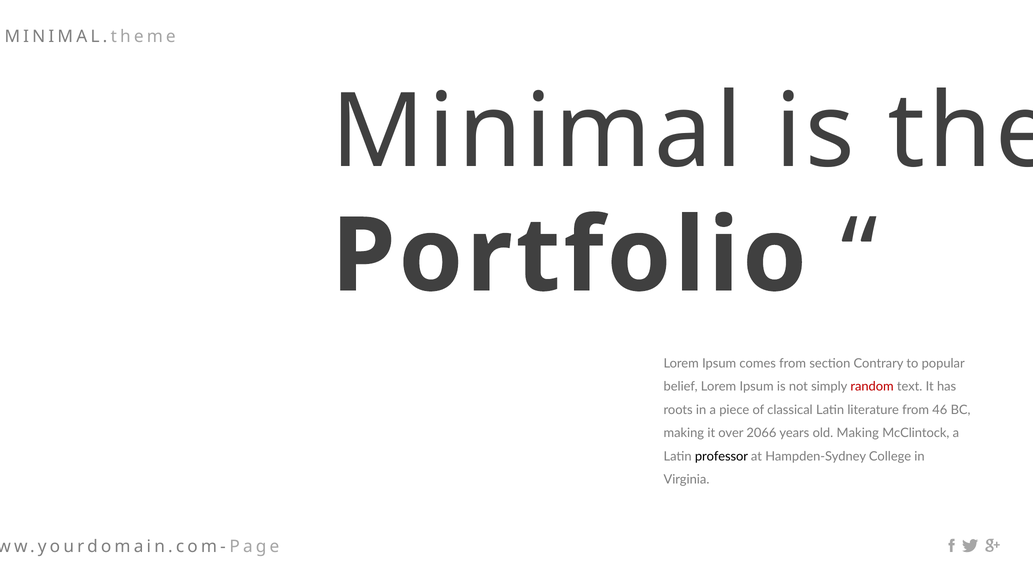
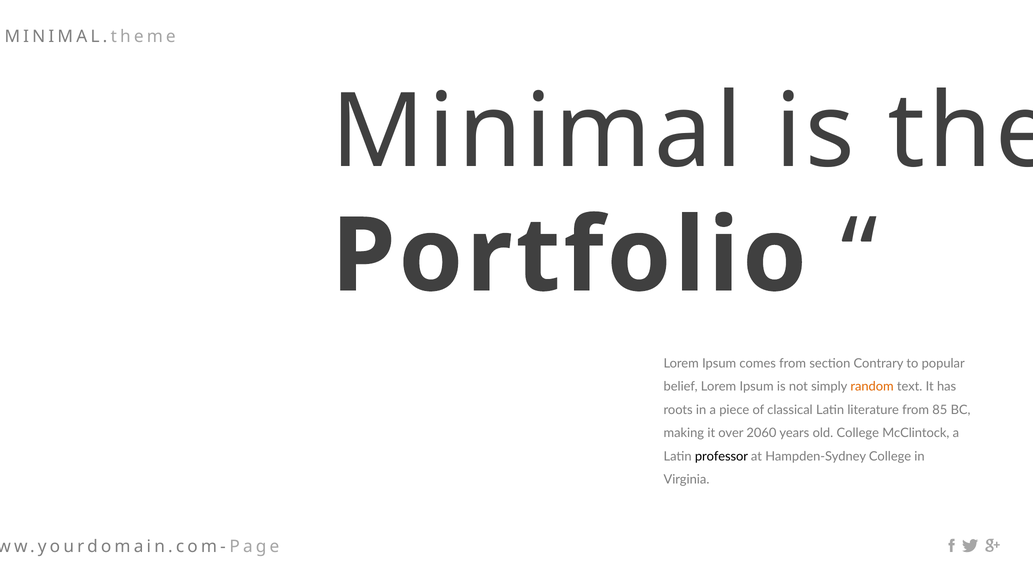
random colour: red -> orange
46: 46 -> 85
2066: 2066 -> 2060
old Making: Making -> College
